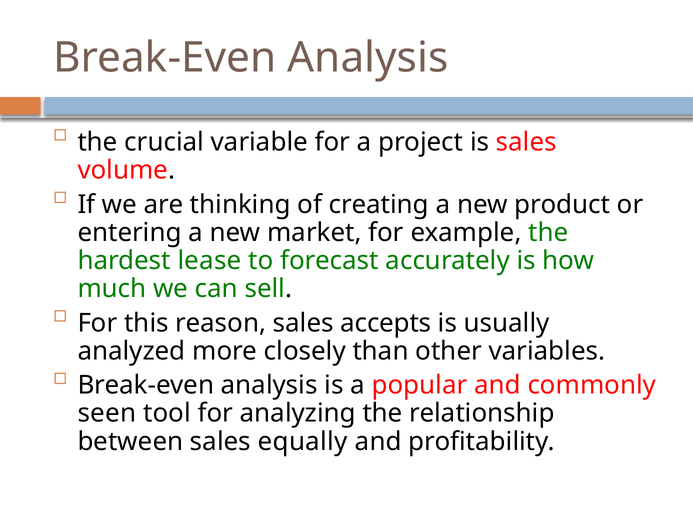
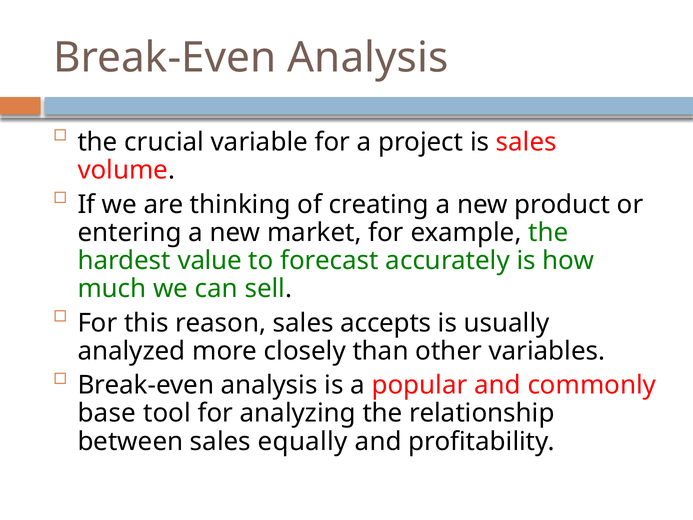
lease: lease -> value
seen: seen -> base
